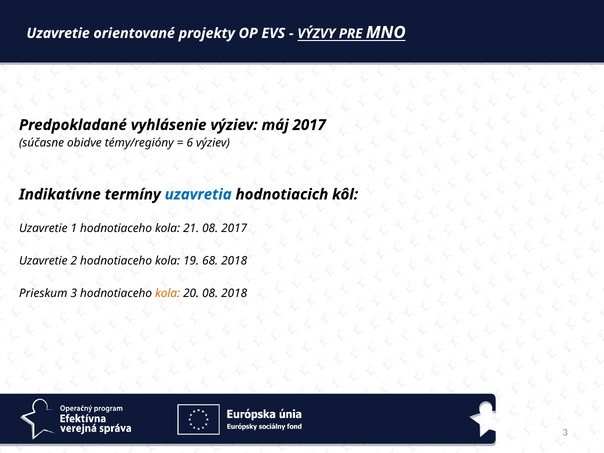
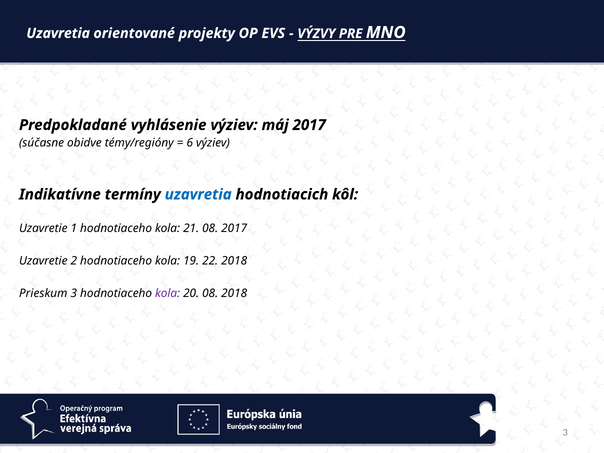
Uzavretie at (58, 33): Uzavretie -> Uzavretia
68: 68 -> 22
kola at (168, 293) colour: orange -> purple
